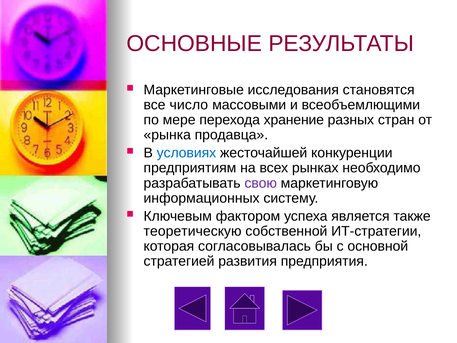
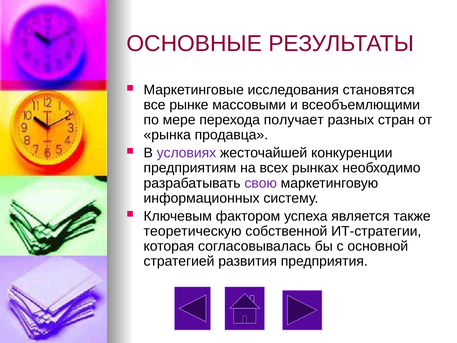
число: число -> рынке
хранение: хранение -> получает
условиях colour: blue -> purple
